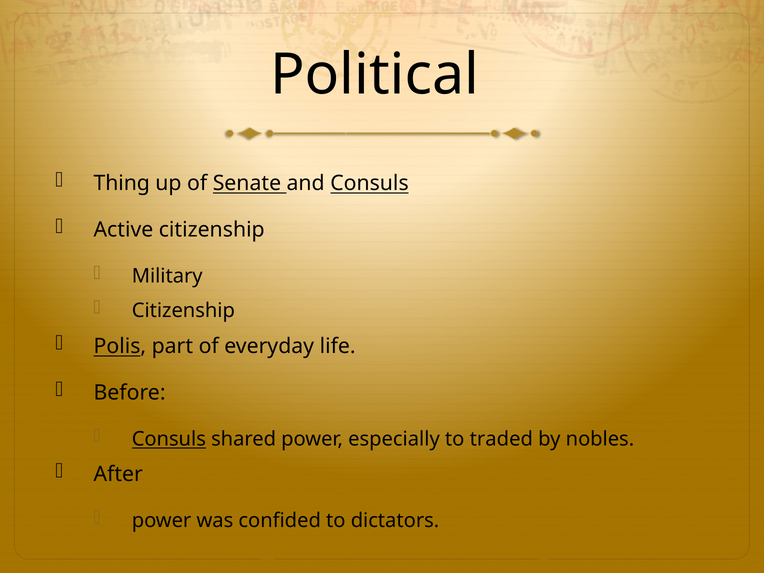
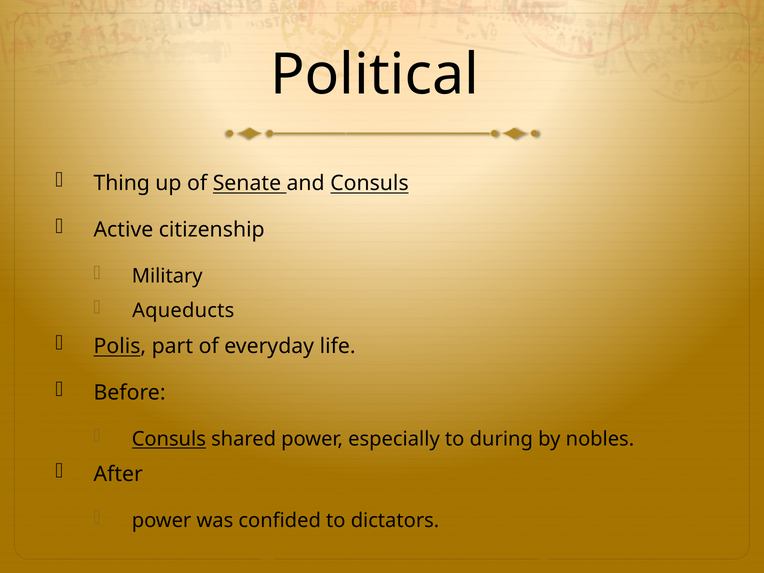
Citizenship at (183, 311): Citizenship -> Aqueducts
traded: traded -> during
